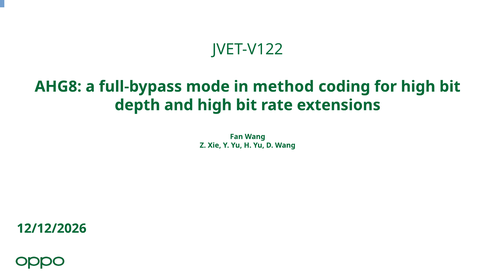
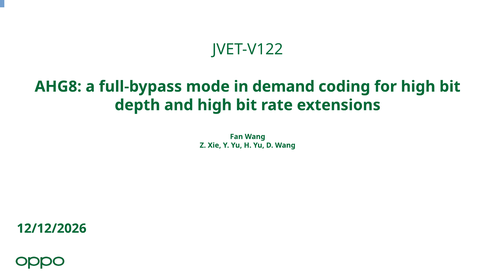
method: method -> demand
